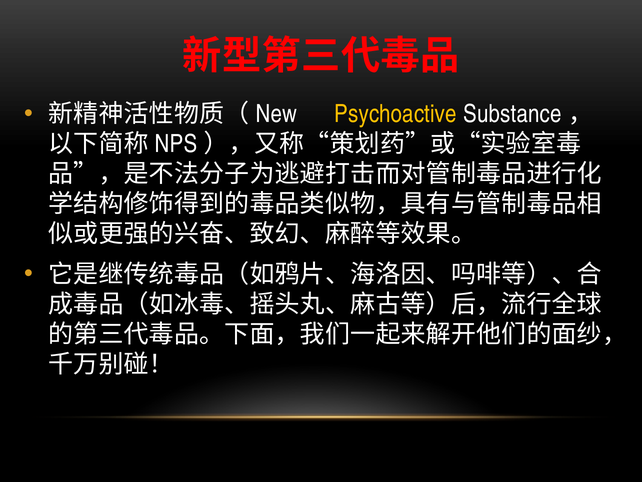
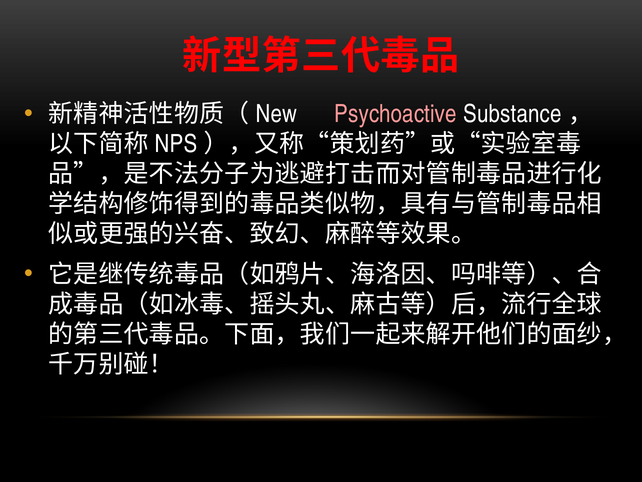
Psychoactive colour: yellow -> pink
